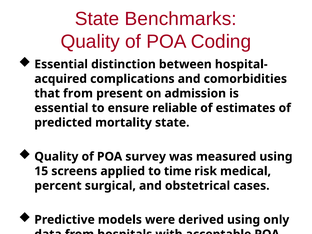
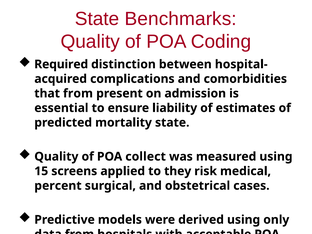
Essential at (61, 64): Essential -> Required
reliable: reliable -> liability
survey: survey -> collect
time: time -> they
